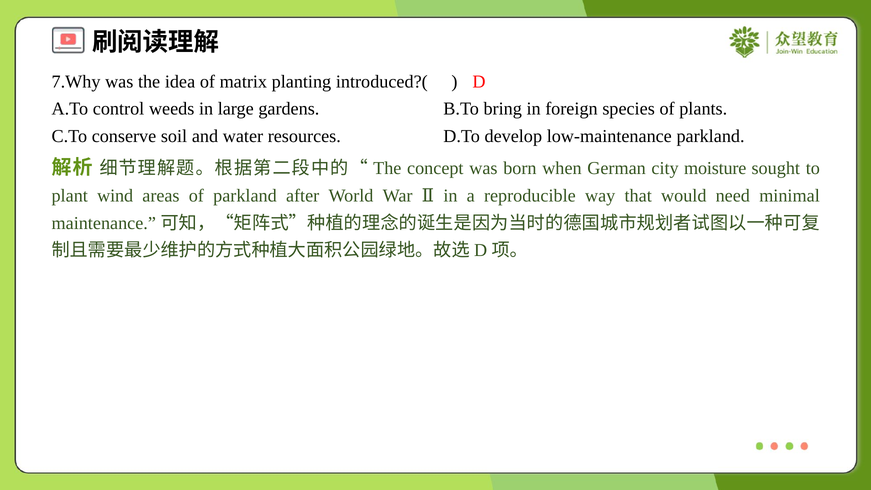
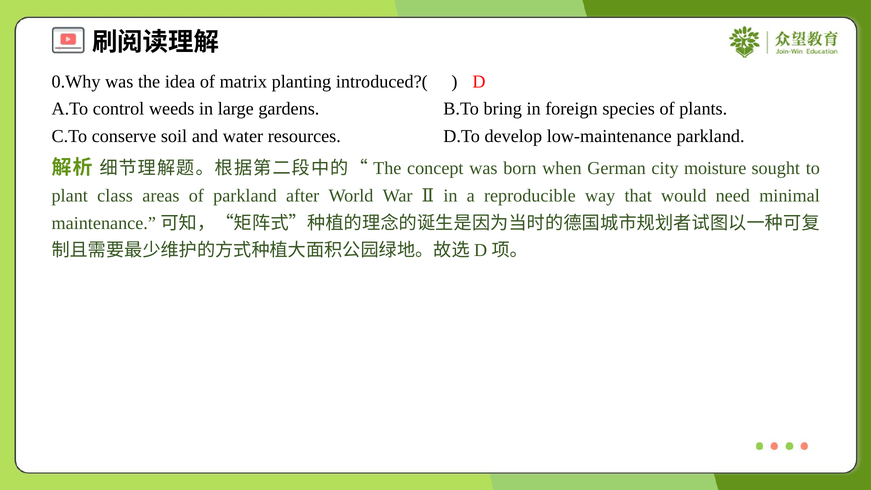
7.Why: 7.Why -> 0.Why
wind: wind -> class
